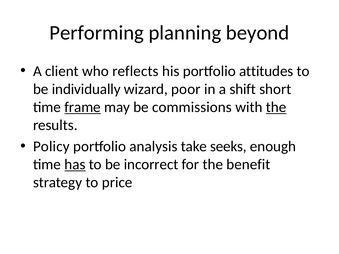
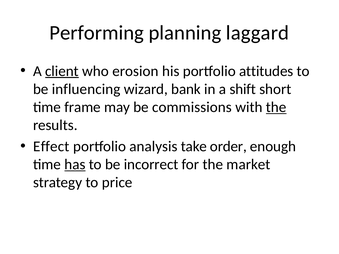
beyond: beyond -> laggard
client underline: none -> present
reflects: reflects -> erosion
individually: individually -> influencing
poor: poor -> bank
frame underline: present -> none
Policy: Policy -> Effect
seeks: seeks -> order
benefit: benefit -> market
